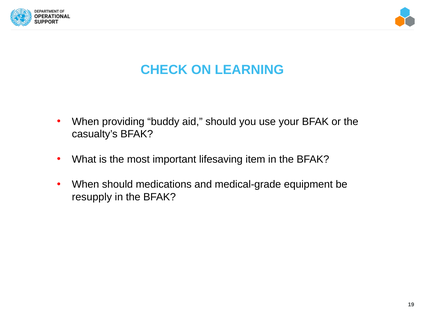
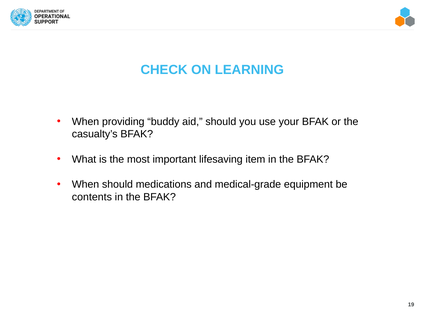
resupply: resupply -> contents
